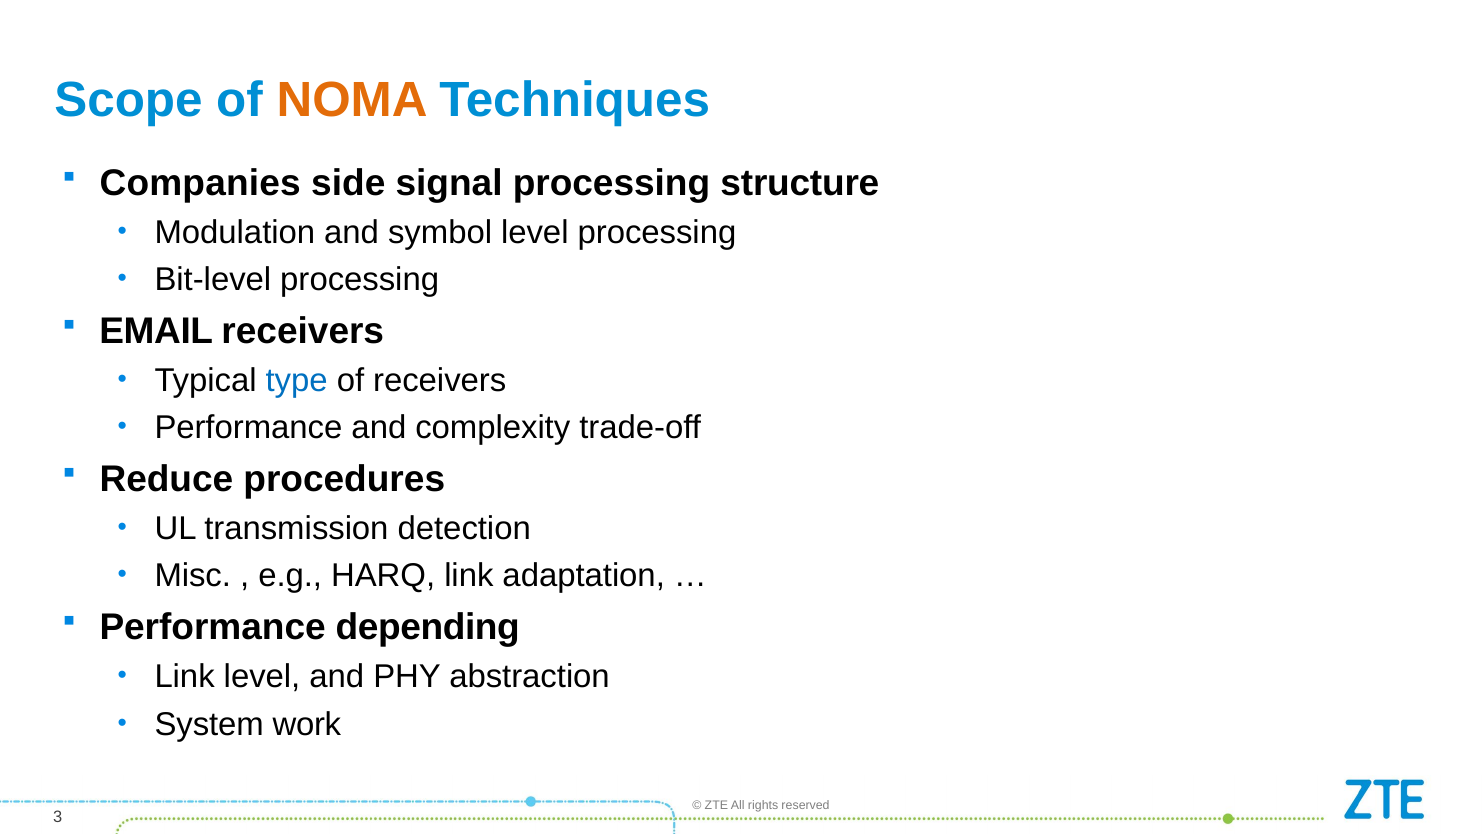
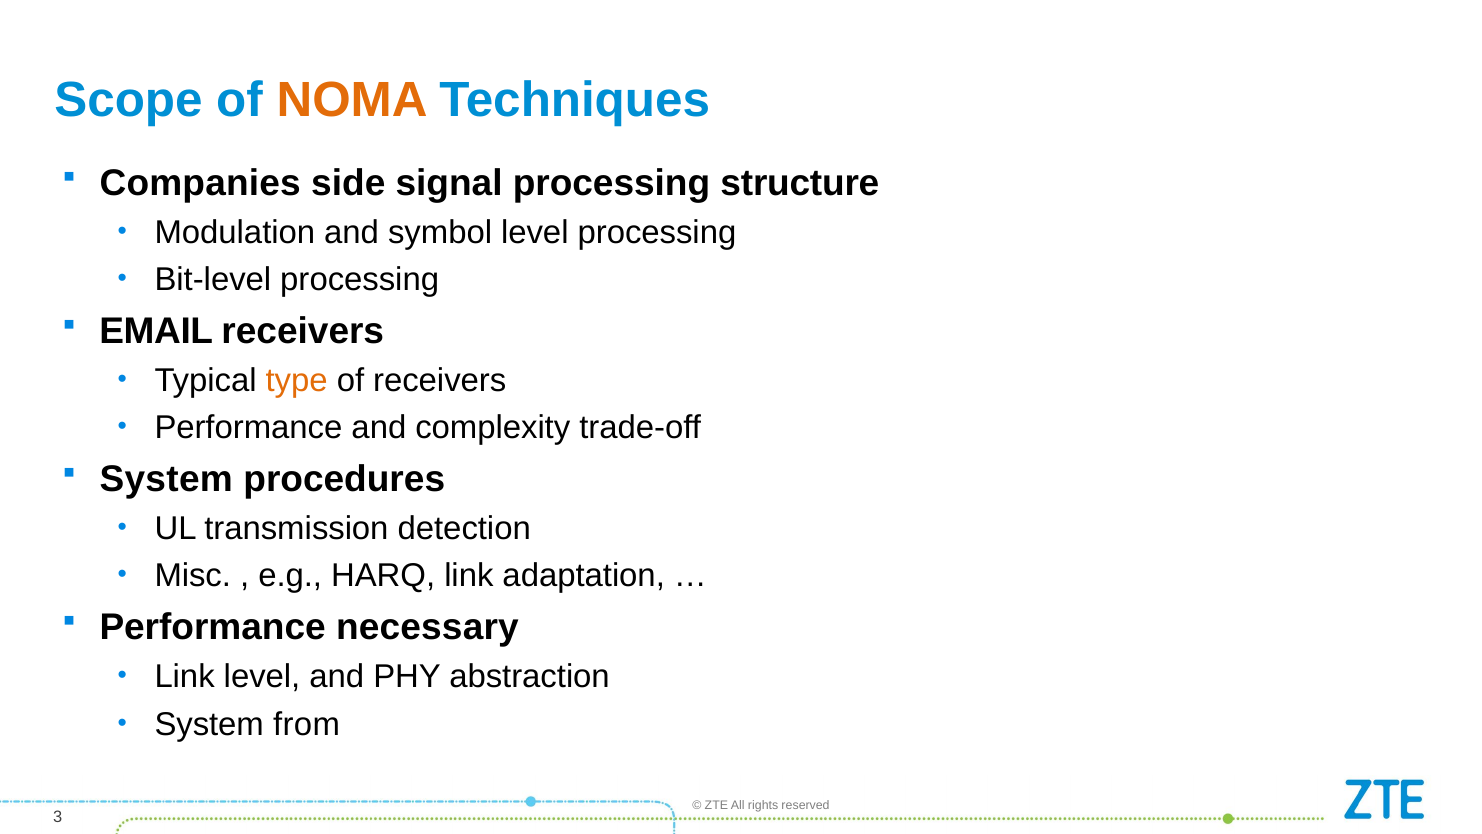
type colour: blue -> orange
Reduce at (166, 479): Reduce -> System
depending: depending -> necessary
work: work -> from
